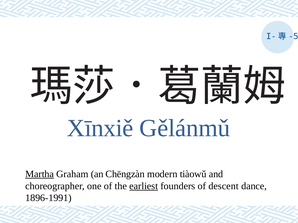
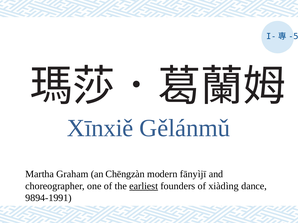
Martha underline: present -> none
tiàowǔ: tiàowǔ -> fānyìjī
descent: descent -> xiàdìng
1896-1991: 1896-1991 -> 9894-1991
